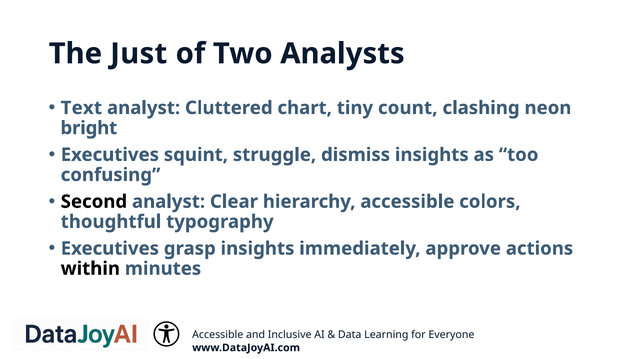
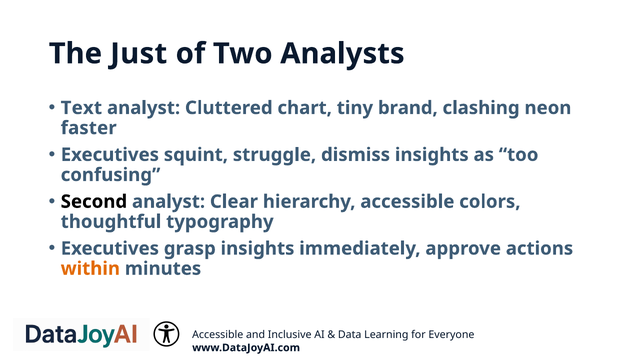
count: count -> brand
bright: bright -> faster
within colour: black -> orange
